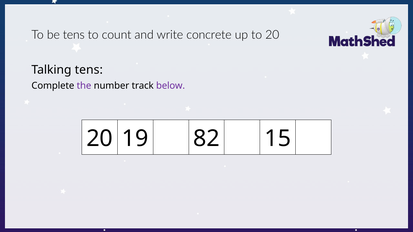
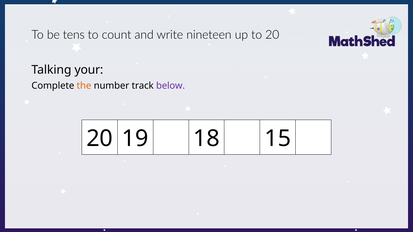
concrete: concrete -> nineteen
Talking tens: tens -> your
the colour: purple -> orange
82: 82 -> 18
